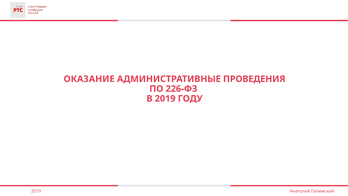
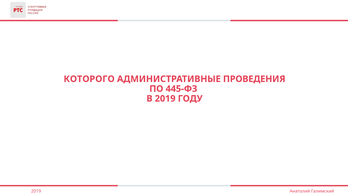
ОКАЗАНИЕ: ОКАЗАНИЕ -> КОТОРОГО
226-ФЗ: 226-ФЗ -> 445-ФЗ
